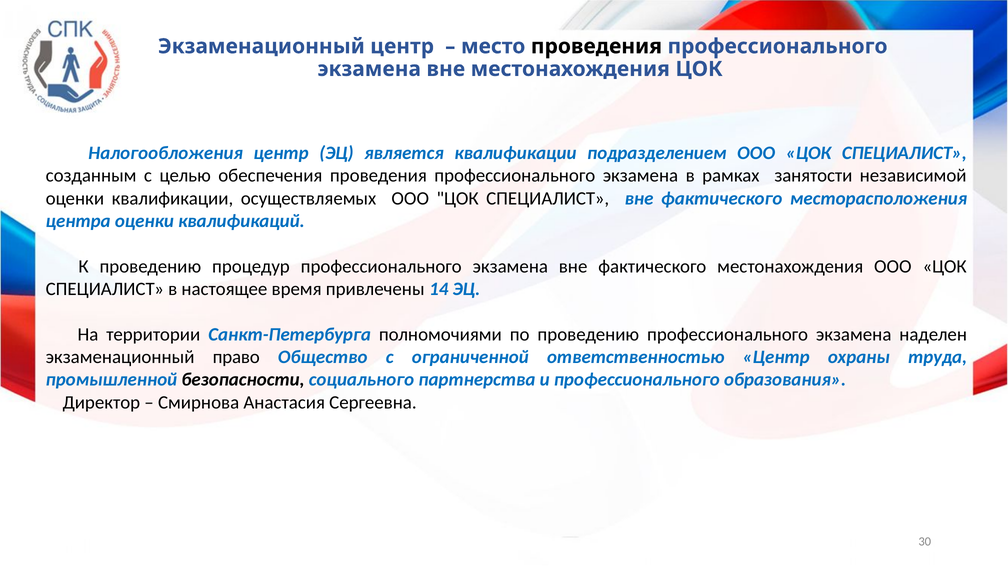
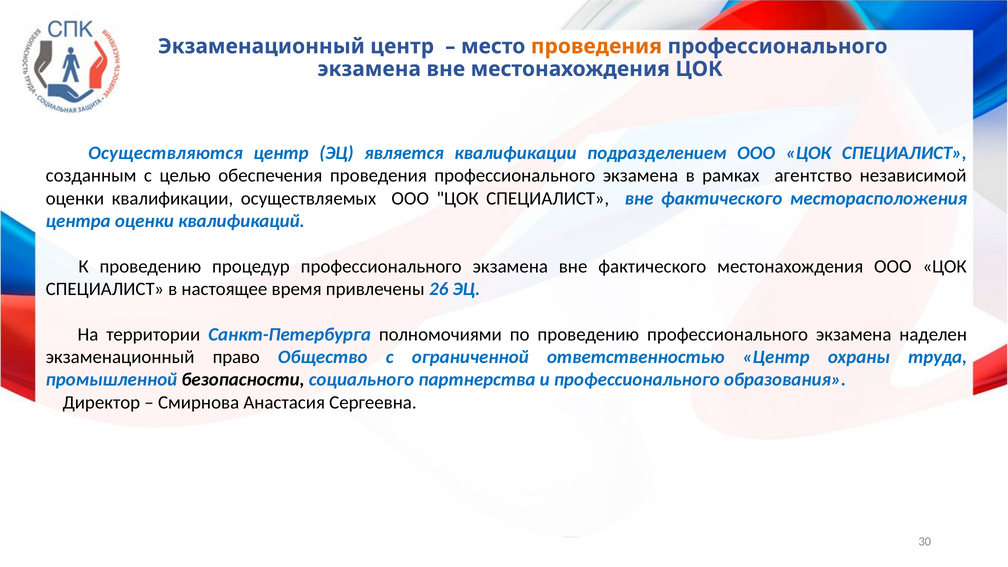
проведения at (596, 46) colour: black -> orange
Налогообложения: Налогообложения -> Осуществляются
занятости: занятости -> агентство
14: 14 -> 26
